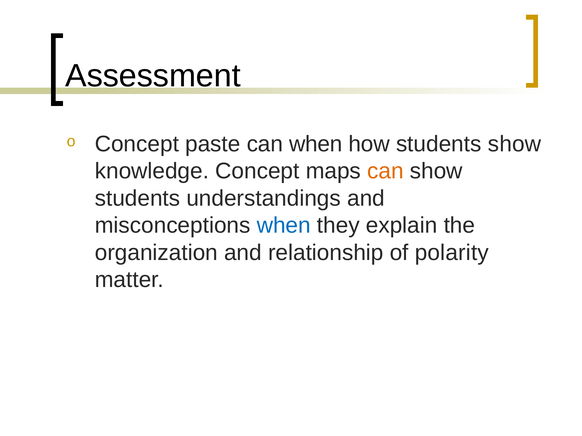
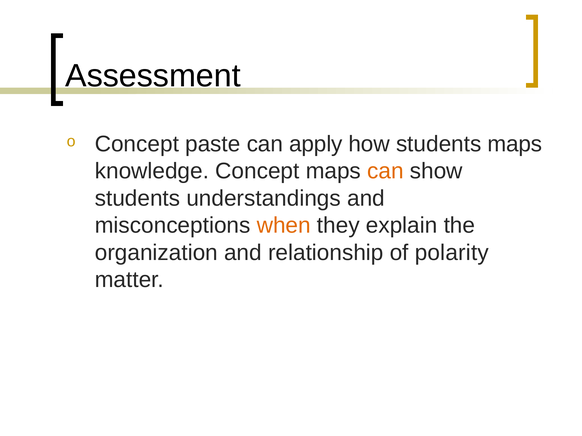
can when: when -> apply
students show: show -> maps
when at (284, 226) colour: blue -> orange
